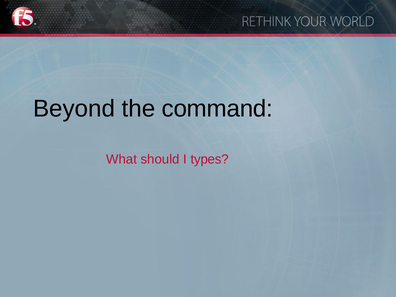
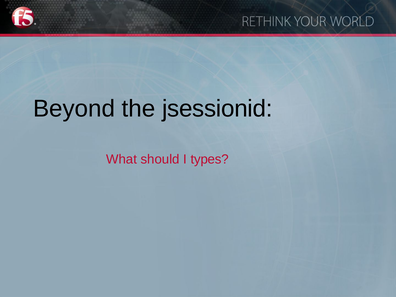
command: command -> jsessionid
